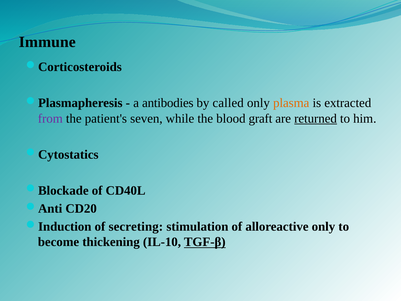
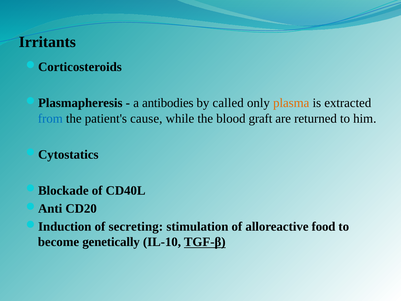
Immune: Immune -> Irritants
from colour: purple -> blue
seven: seven -> cause
returned underline: present -> none
alloreactive only: only -> food
thickening: thickening -> genetically
